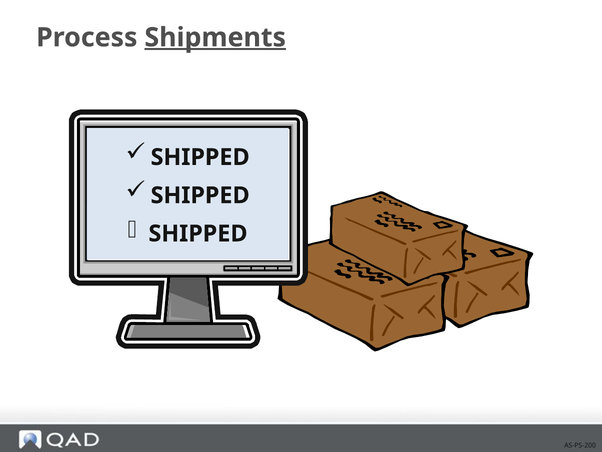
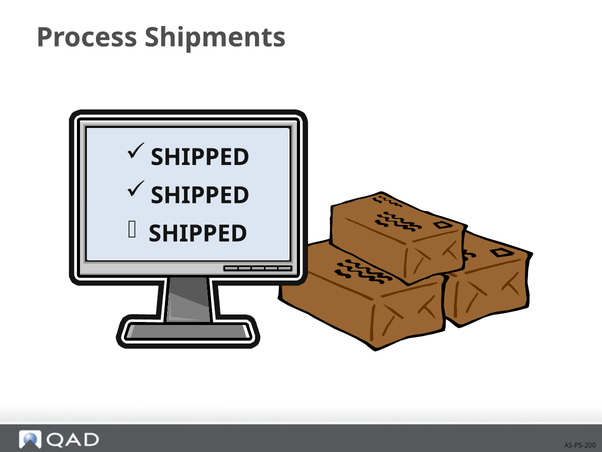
Shipments underline: present -> none
